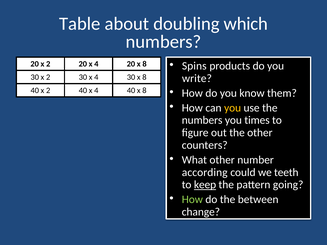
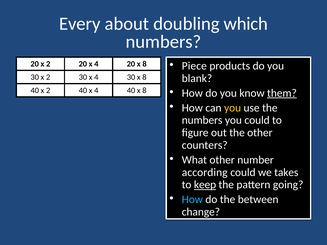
Table: Table -> Every
Spins: Spins -> Piece
write: write -> blank
them underline: none -> present
you times: times -> could
teeth: teeth -> takes
How at (192, 200) colour: light green -> light blue
